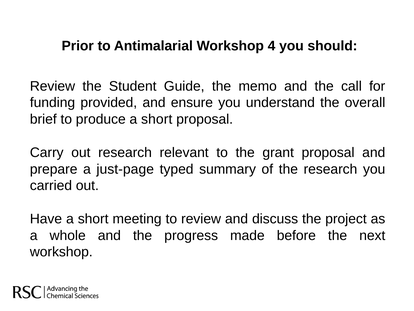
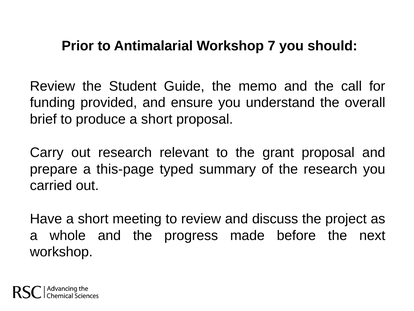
4: 4 -> 7
just-page: just-page -> this-page
